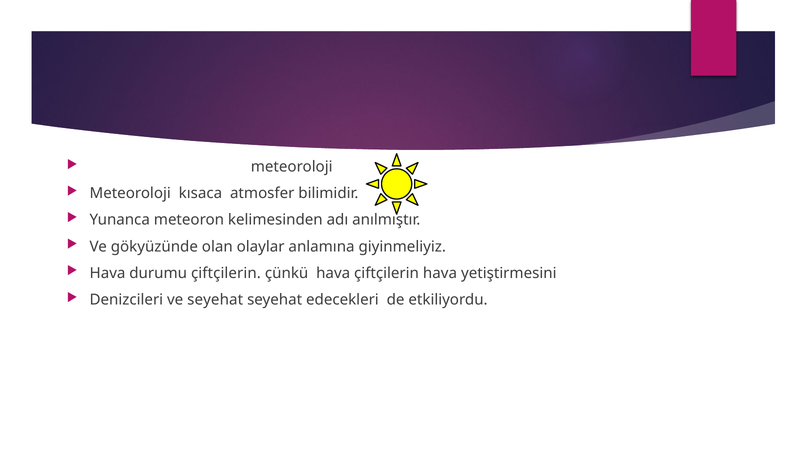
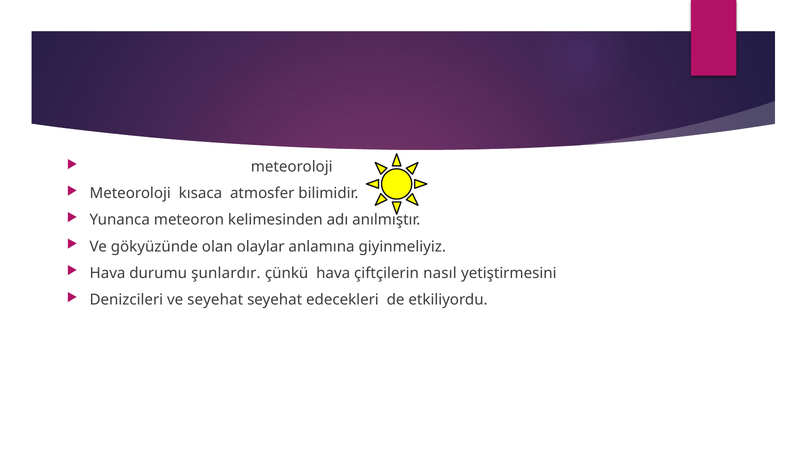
durumu çiftçilerin: çiftçilerin -> şunlardır
çiftçilerin hava: hava -> nasıl
